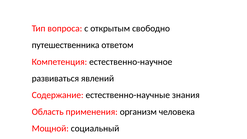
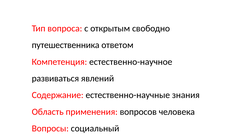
организм: организм -> вопросов
Мощной: Мощной -> Вопросы
